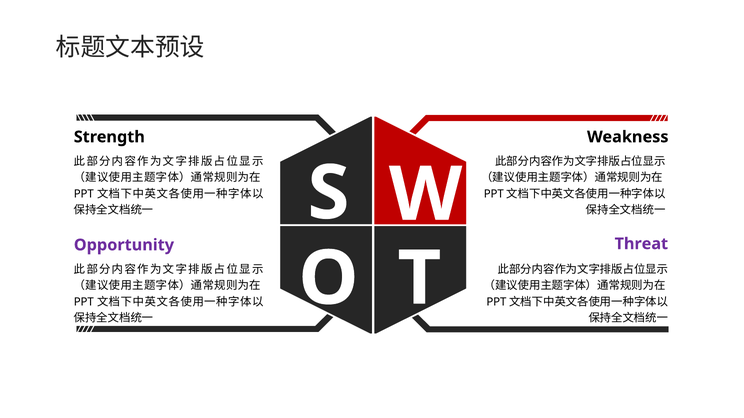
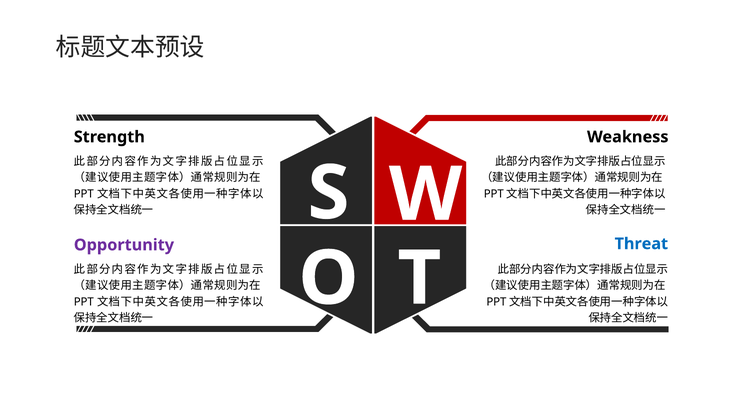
Threat colour: purple -> blue
